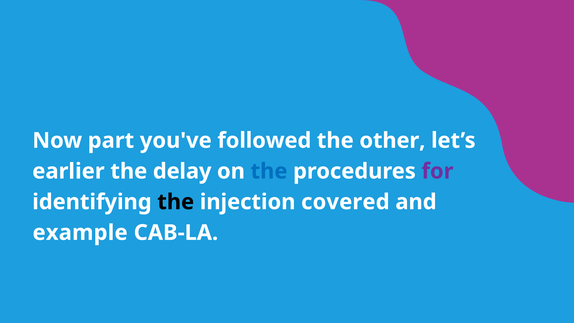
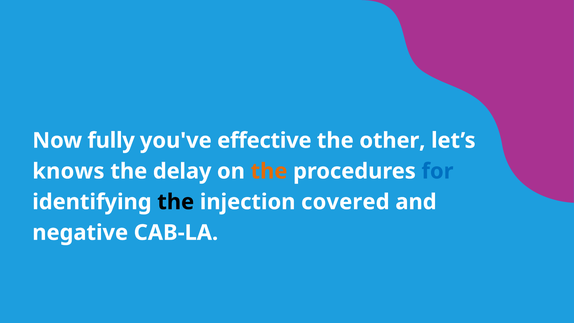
part: part -> fully
followed: followed -> effective
earlier: earlier -> knows
the at (269, 171) colour: blue -> orange
for colour: purple -> blue
example: example -> negative
